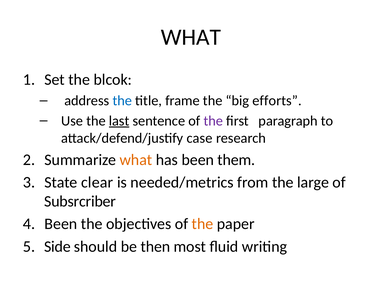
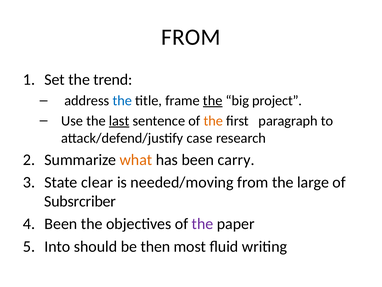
WHAT at (191, 37): WHAT -> FROM
blcok: blcok -> trend
the at (213, 100) underline: none -> present
efforts: efforts -> project
the at (213, 121) colour: purple -> orange
them: them -> carry
needed/metrics: needed/metrics -> needed/moving
the at (202, 224) colour: orange -> purple
Side: Side -> Into
